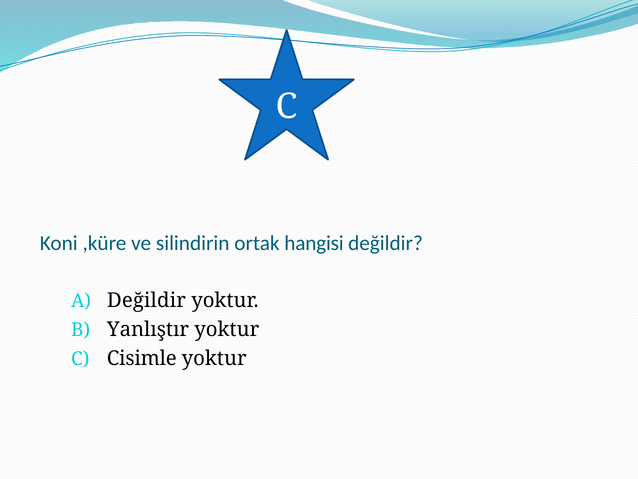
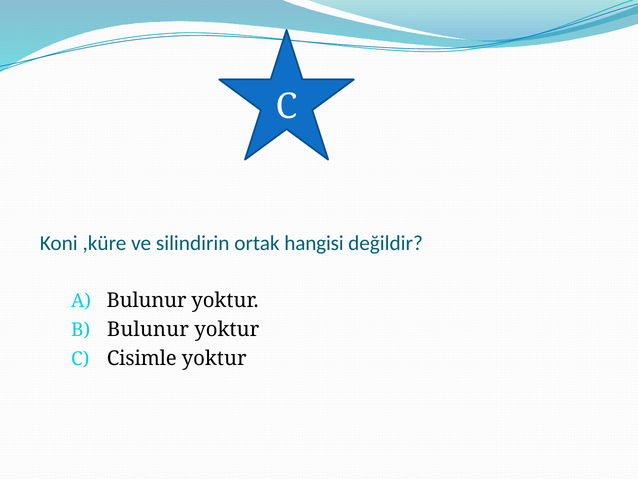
Değildir at (146, 300): Değildir -> Bulunur
Yanlıştır at (148, 329): Yanlıştır -> Bulunur
